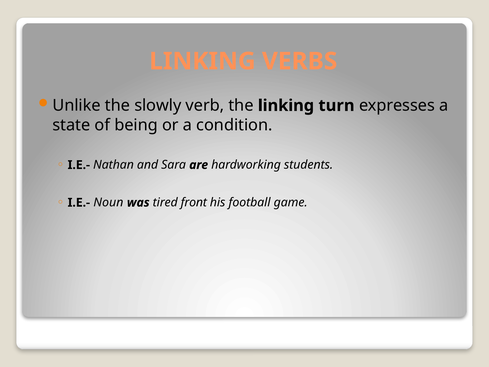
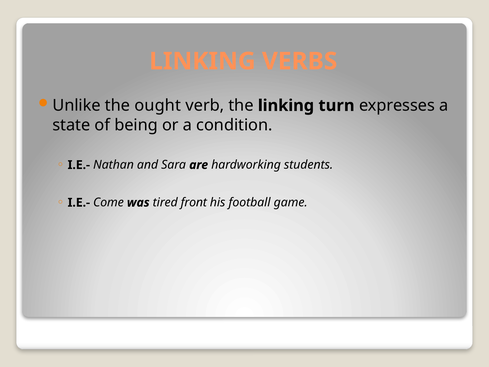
slowly: slowly -> ought
Noun: Noun -> Come
